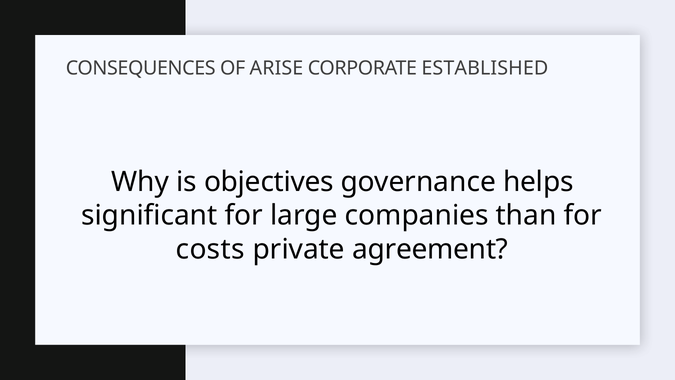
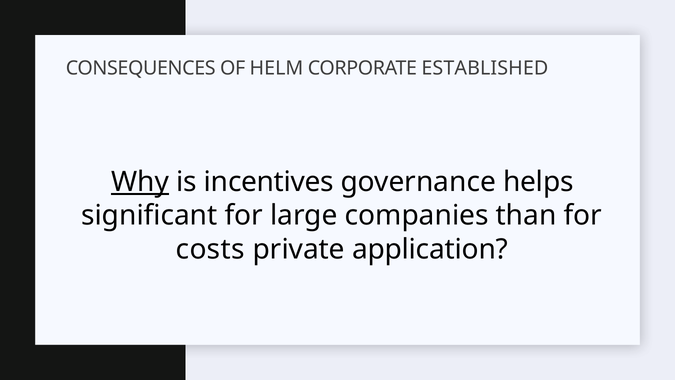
ARISE: ARISE -> HELM
Why underline: none -> present
objectives: objectives -> incentives
agreement: agreement -> application
